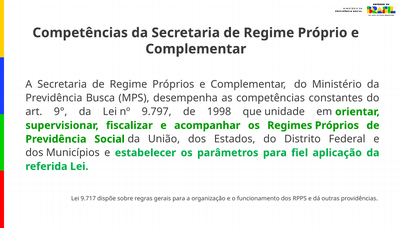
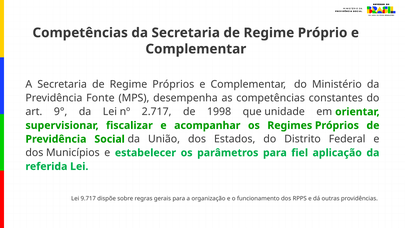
Busca: Busca -> Fonte
9.797: 9.797 -> 2.717
